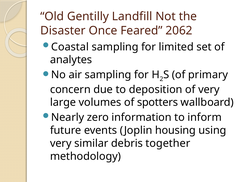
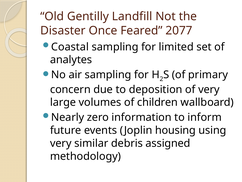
2062: 2062 -> 2077
spotters: spotters -> children
together: together -> assigned
